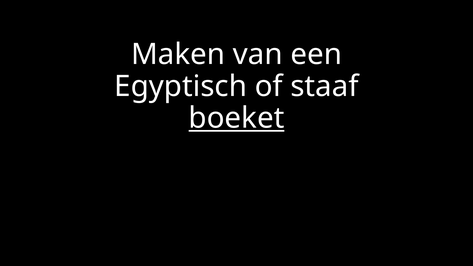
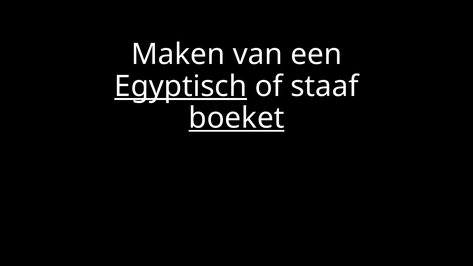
Egyptisch underline: none -> present
